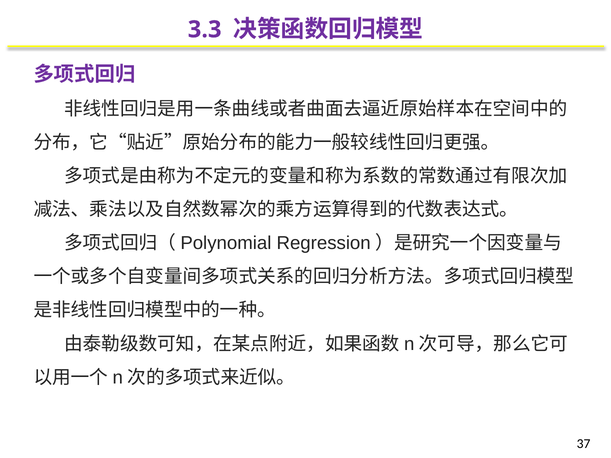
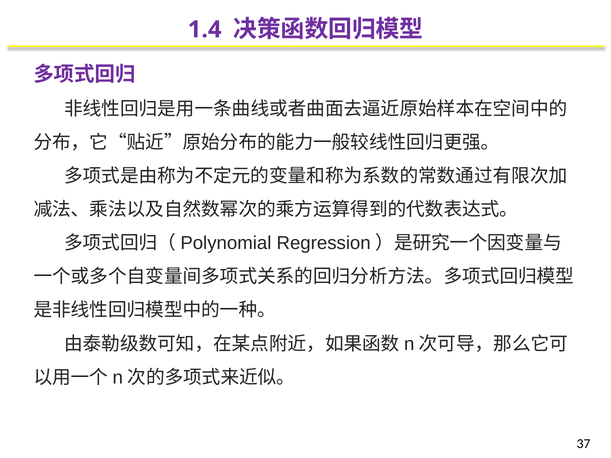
3.3: 3.3 -> 1.4
